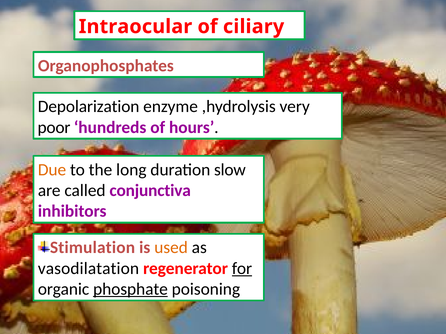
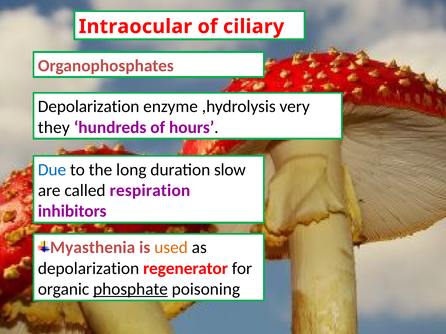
poor: poor -> they
Due colour: orange -> blue
conjunctiva: conjunctiva -> respiration
Stimulation: Stimulation -> Myasthenia
vasodilatation at (88, 269): vasodilatation -> depolarization
for underline: present -> none
